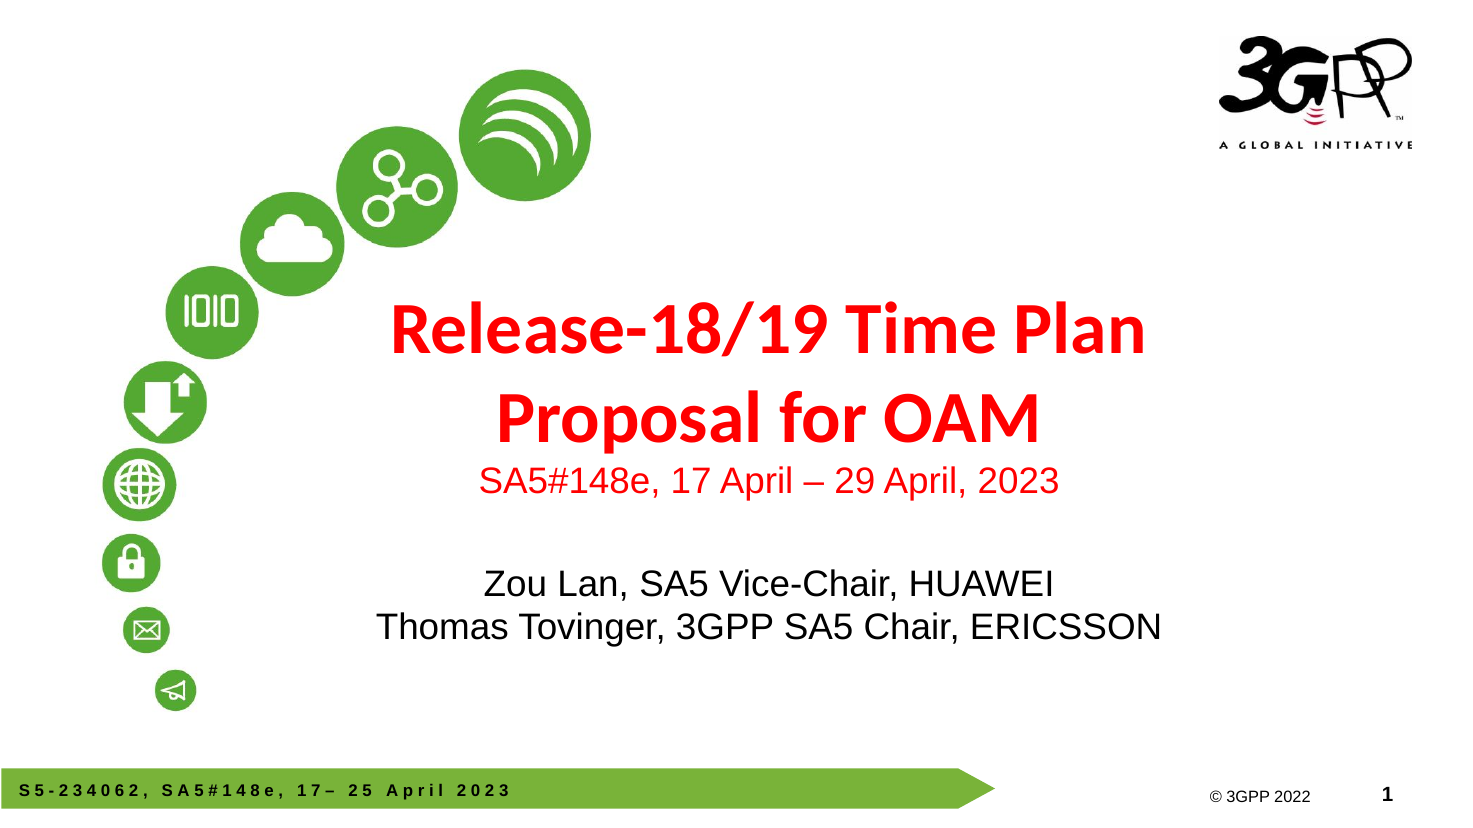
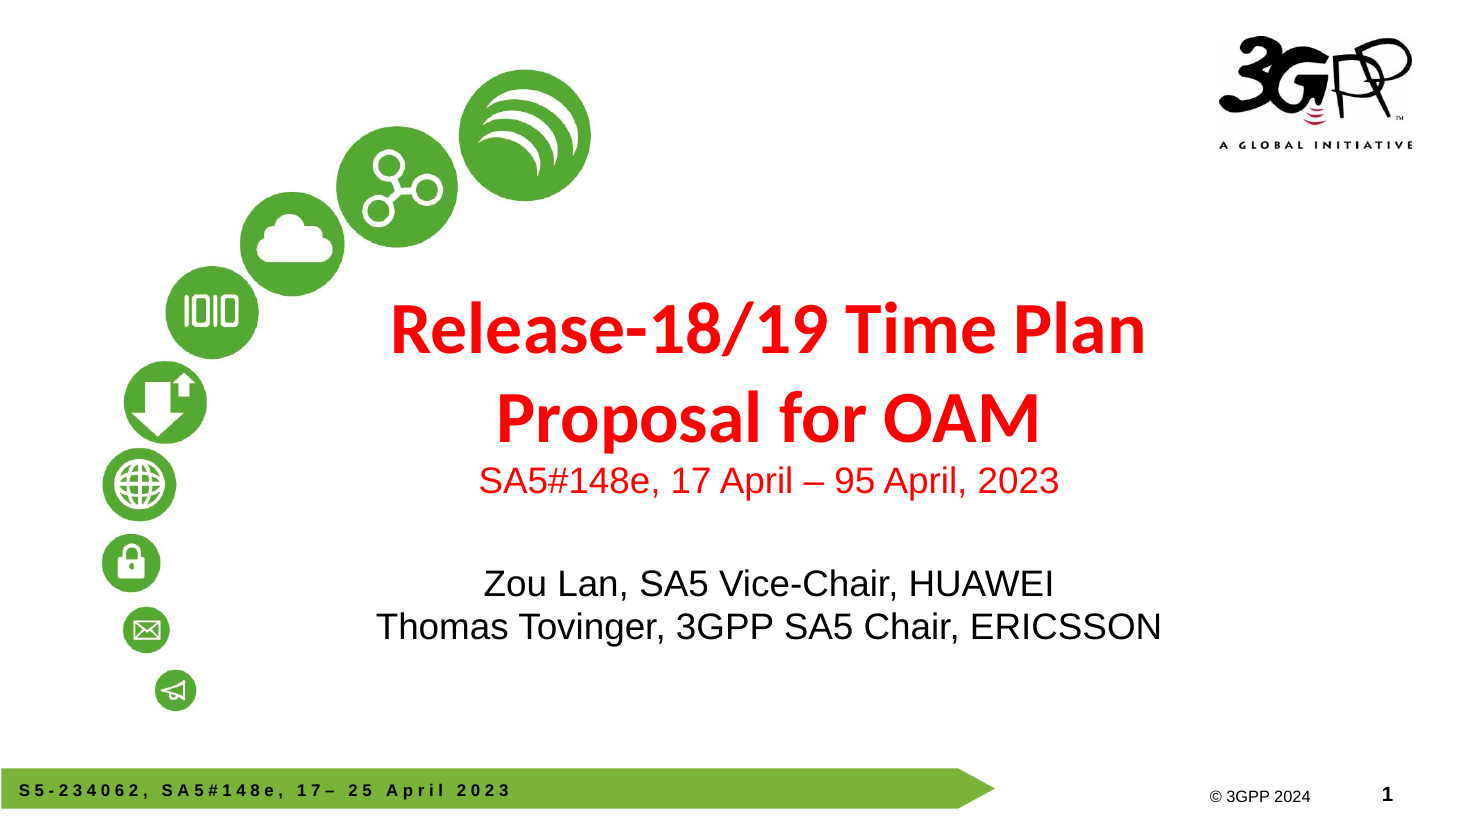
29: 29 -> 95
2022: 2022 -> 2024
